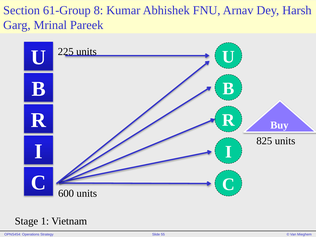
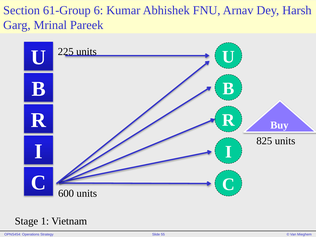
8: 8 -> 6
